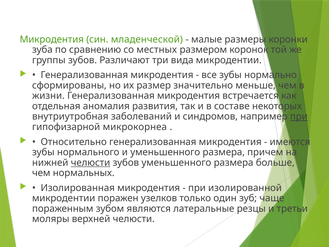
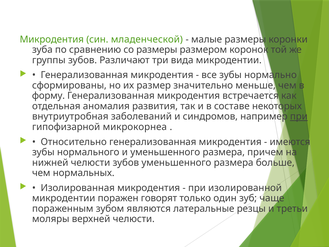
со местных: местных -> размеры
жизни: жизни -> форму
челюсти at (90, 162) underline: present -> none
узелков: узелков -> говорят
